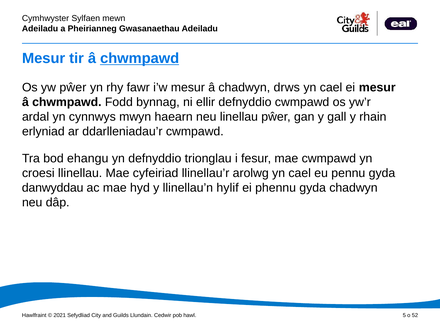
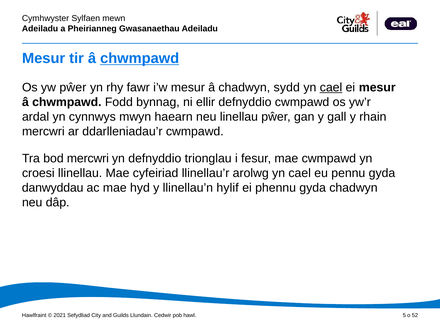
drws: drws -> sydd
cael at (331, 87) underline: none -> present
erlyniad at (43, 131): erlyniad -> mercwri
bod ehangu: ehangu -> mercwri
